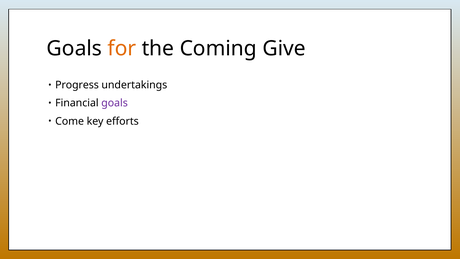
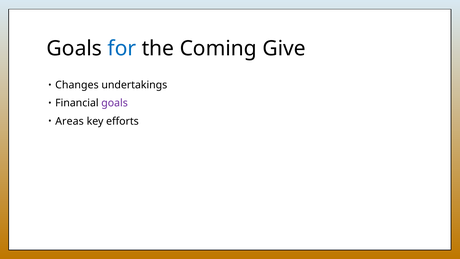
for colour: orange -> blue
Progress: Progress -> Changes
Come: Come -> Areas
